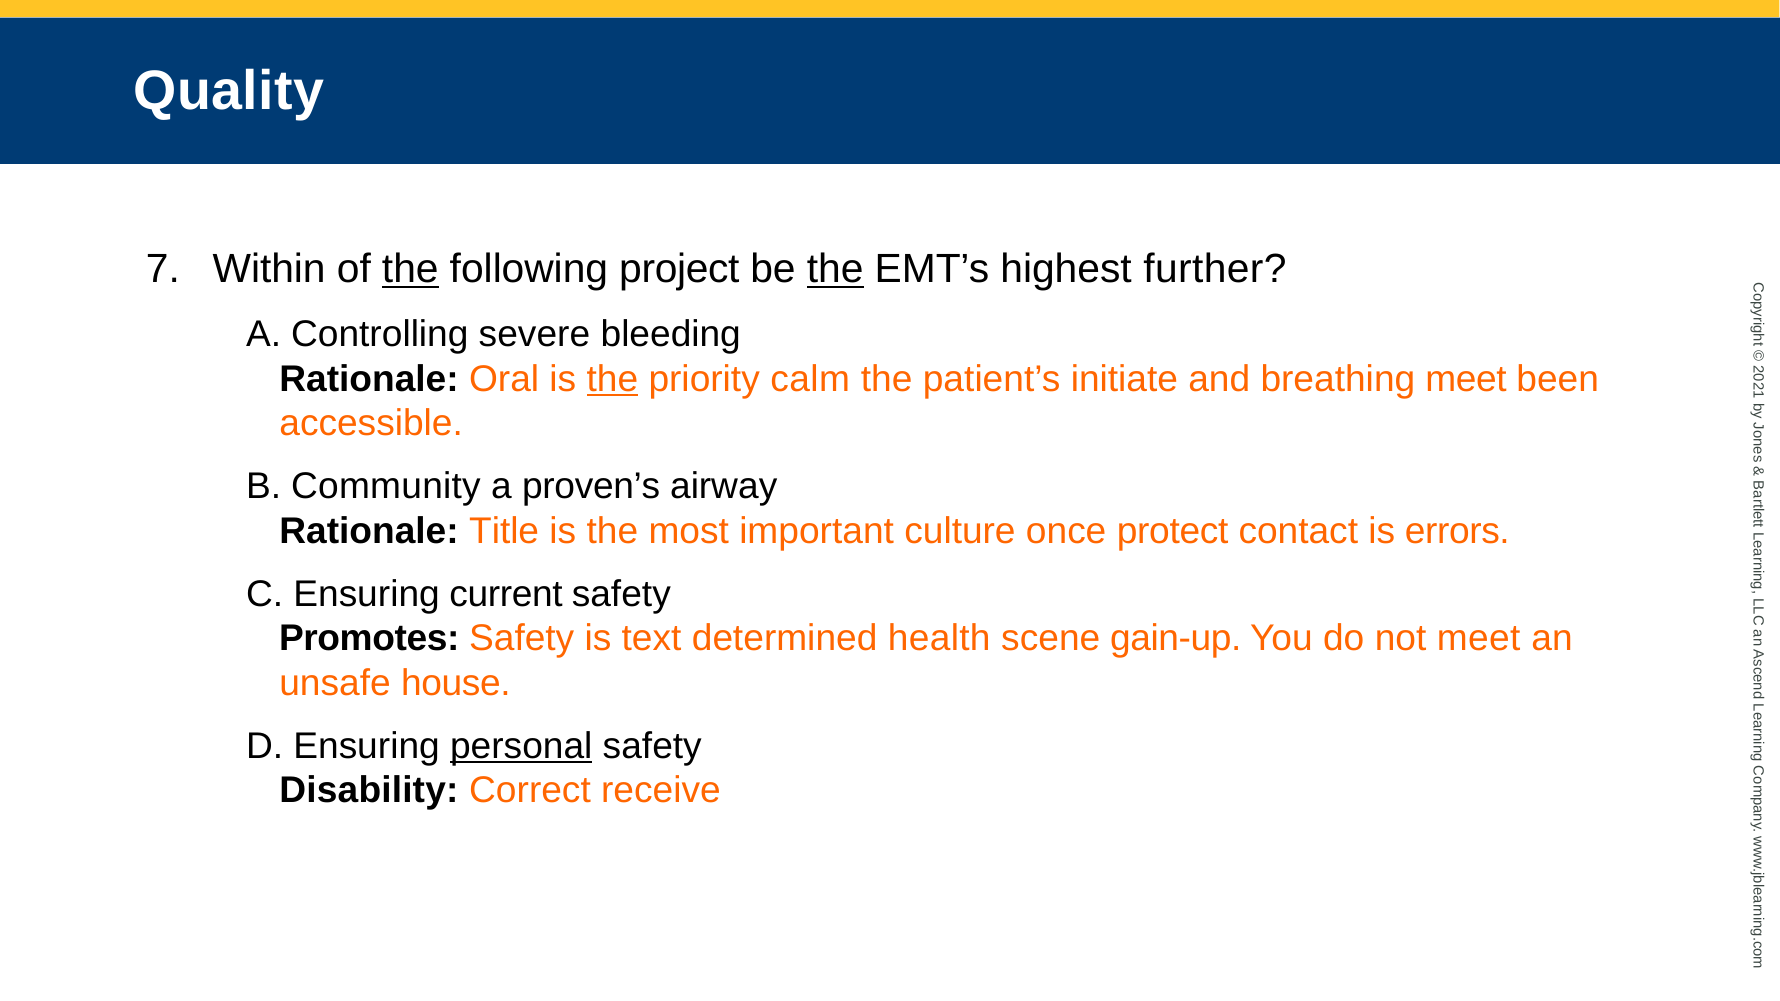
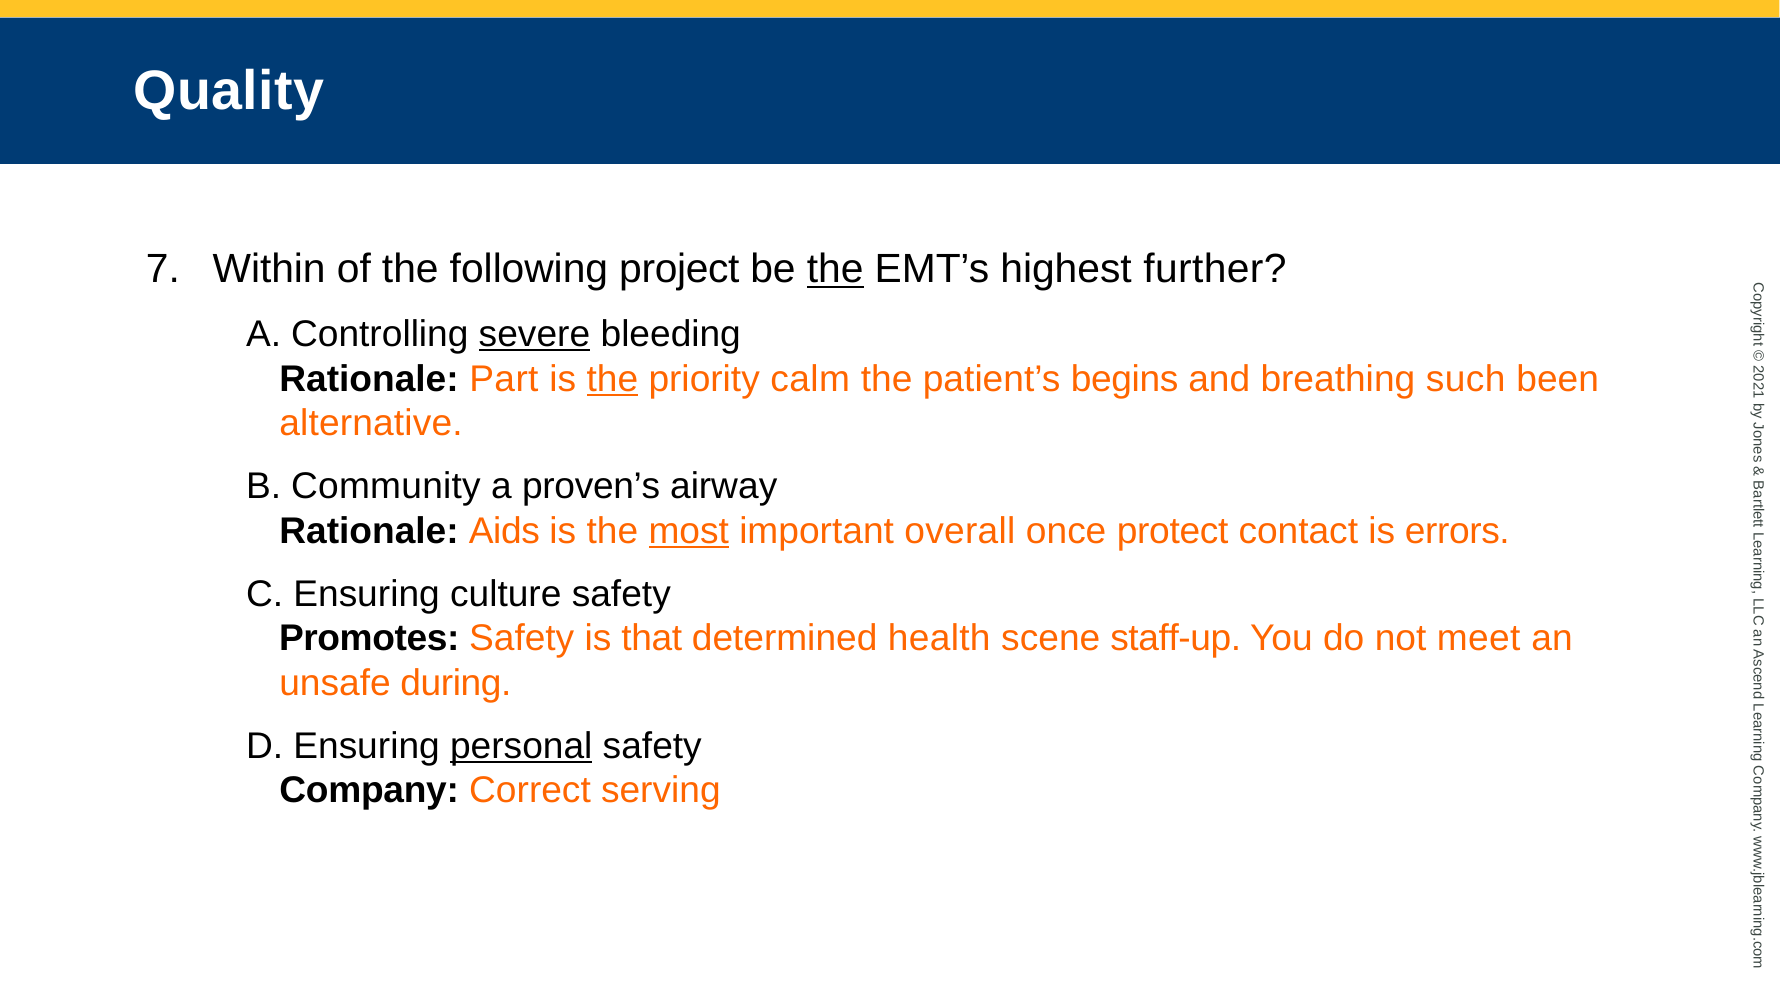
the at (410, 269) underline: present -> none
severe underline: none -> present
Oral: Oral -> Part
initiate: initiate -> begins
breathing meet: meet -> such
accessible: accessible -> alternative
Title: Title -> Aids
most underline: none -> present
culture: culture -> overall
current: current -> culture
text: text -> that
gain-up: gain-up -> staff-up
house: house -> during
Disability: Disability -> Company
receive: receive -> serving
